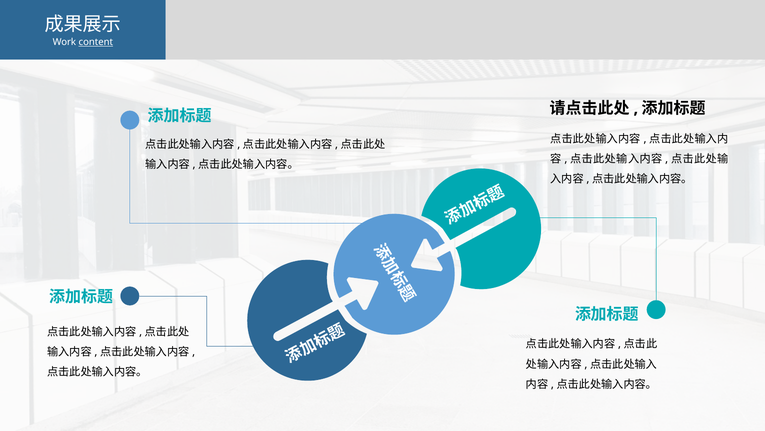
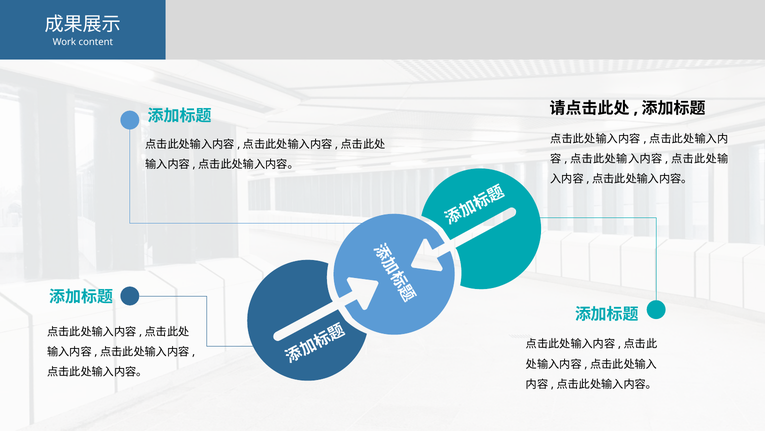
content underline: present -> none
